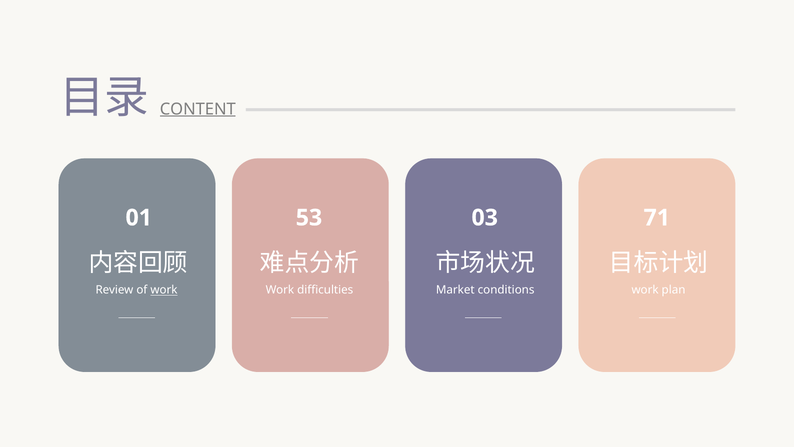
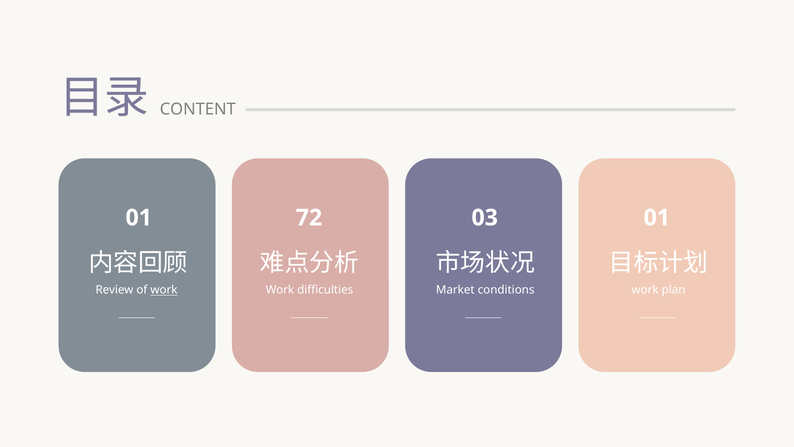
CONTENT underline: present -> none
53: 53 -> 72
03 71: 71 -> 01
